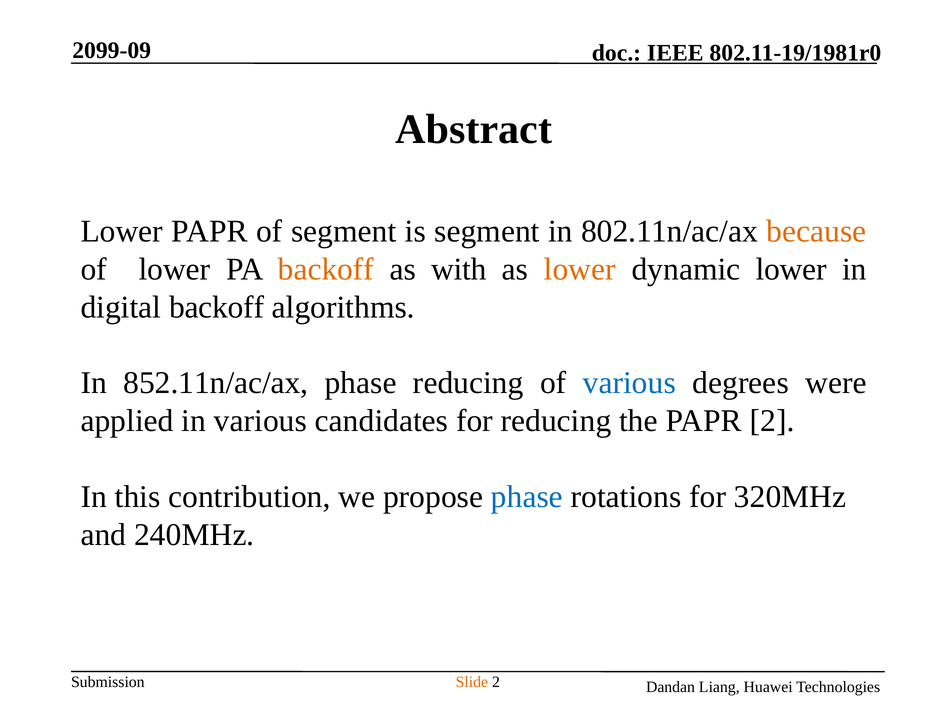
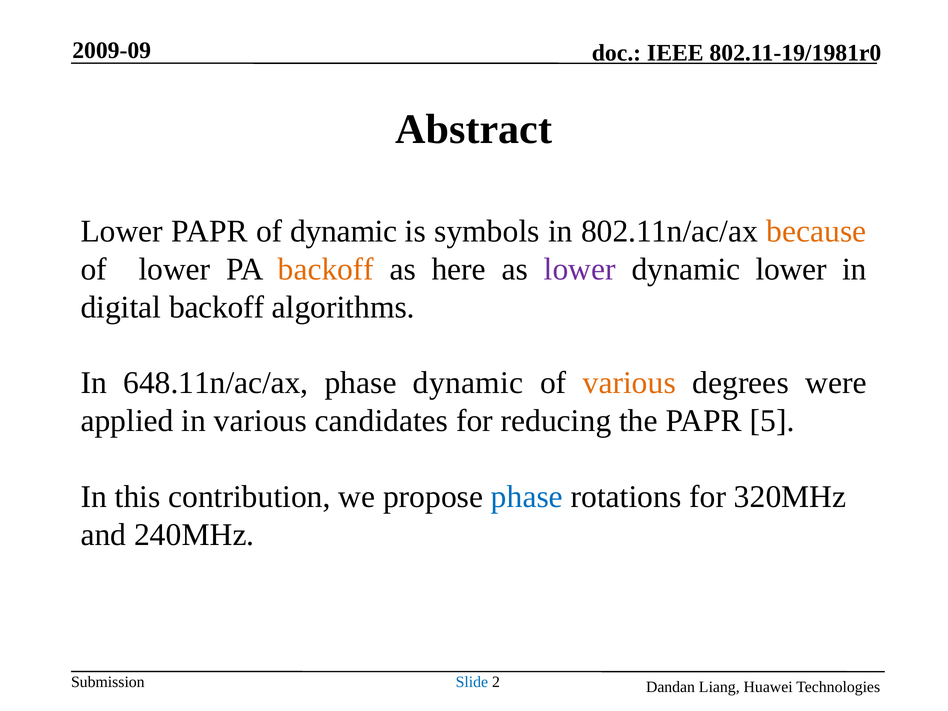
2099-09: 2099-09 -> 2009-09
of segment: segment -> dynamic
is segment: segment -> symbols
with: with -> here
lower at (580, 269) colour: orange -> purple
852.11n/ac/ax: 852.11n/ac/ax -> 648.11n/ac/ax
phase reducing: reducing -> dynamic
various at (629, 383) colour: blue -> orange
PAPR 2: 2 -> 5
Slide colour: orange -> blue
